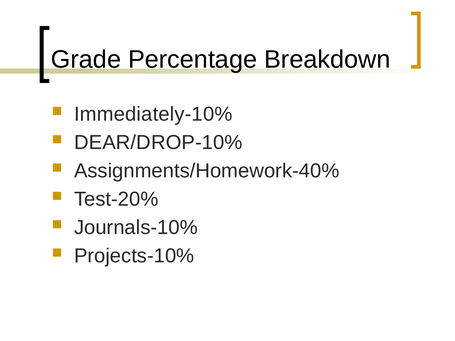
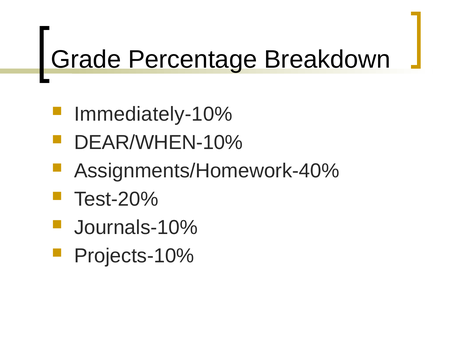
DEAR/DROP-10%: DEAR/DROP-10% -> DEAR/WHEN-10%
